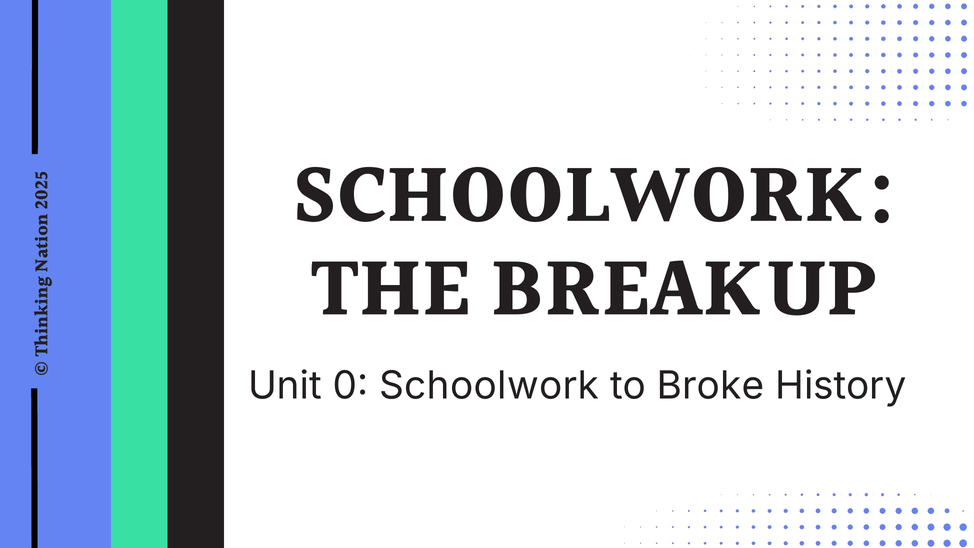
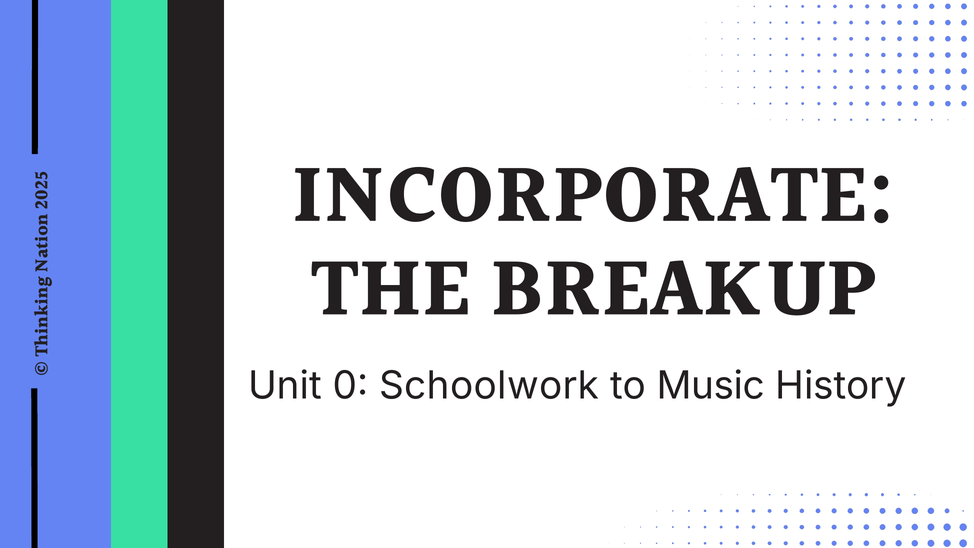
SCHOOLWORK at (594, 198): SCHOOLWORK -> INCORPORATE
Broke: Broke -> Music
